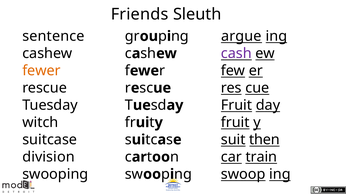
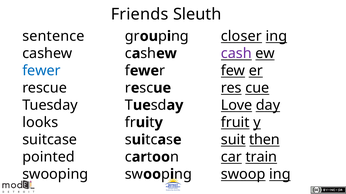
argue: argue -> closer
fewer colour: orange -> blue
Fruit at (237, 105): Fruit -> Love
witch: witch -> looks
division: division -> pointed
